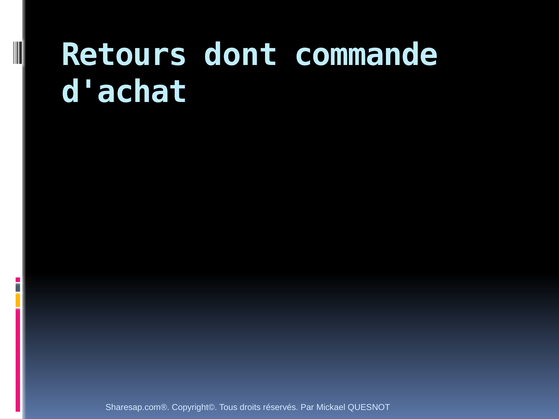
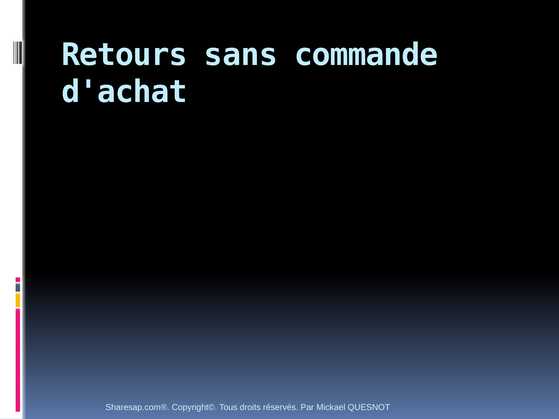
dont: dont -> sans
